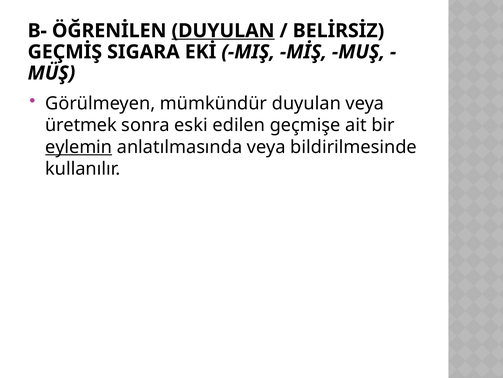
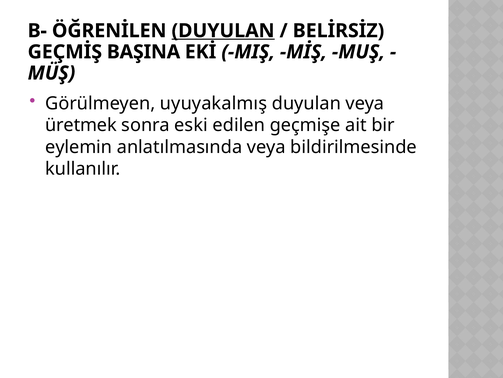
SIGARA: SIGARA -> BAŞINA
mümkündür: mümkündür -> uyuyakalmış
eylemin underline: present -> none
